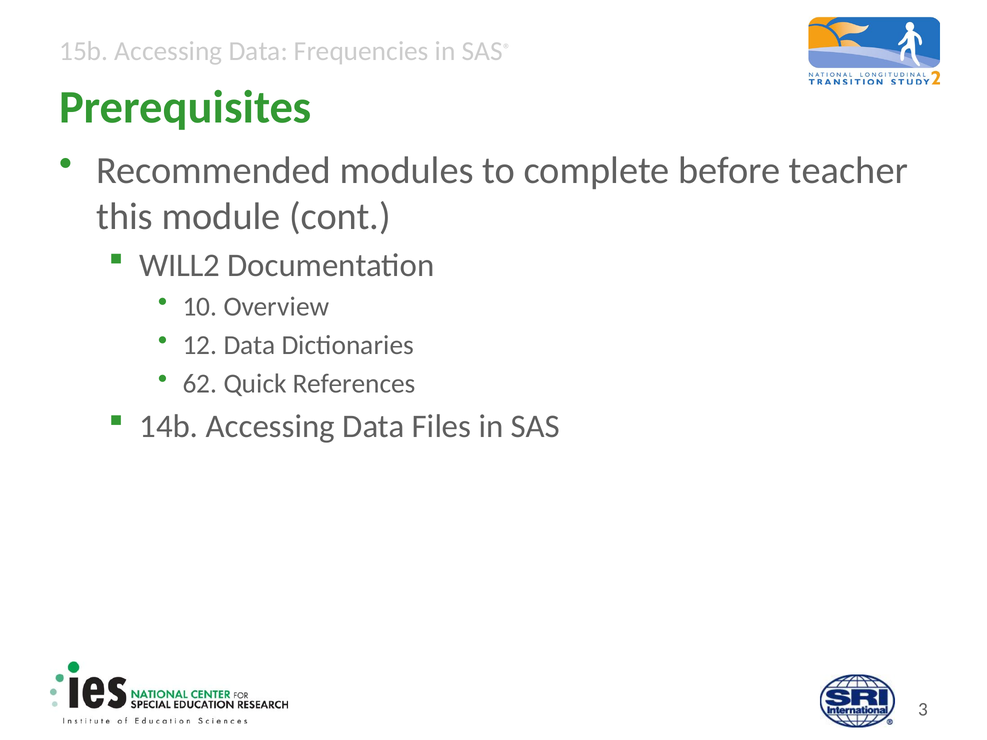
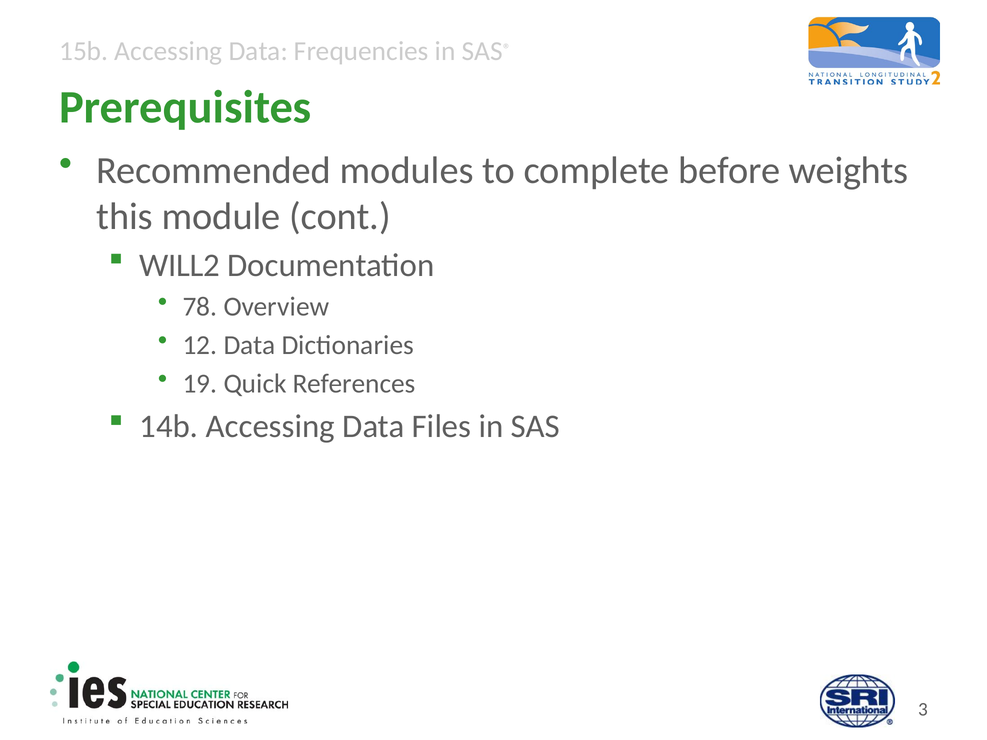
teacher: teacher -> weights
10: 10 -> 78
62: 62 -> 19
